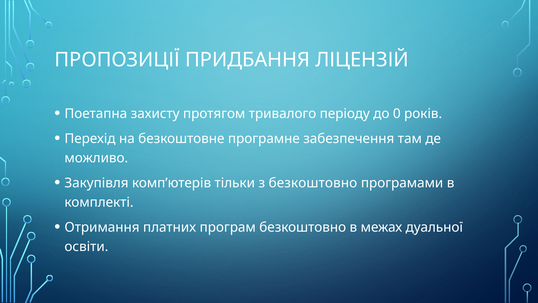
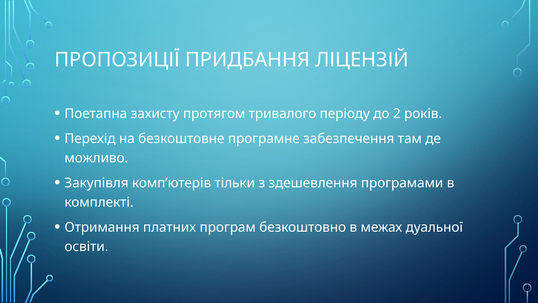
0: 0 -> 2
з безкоштовно: безкоштовно -> здешевлення
